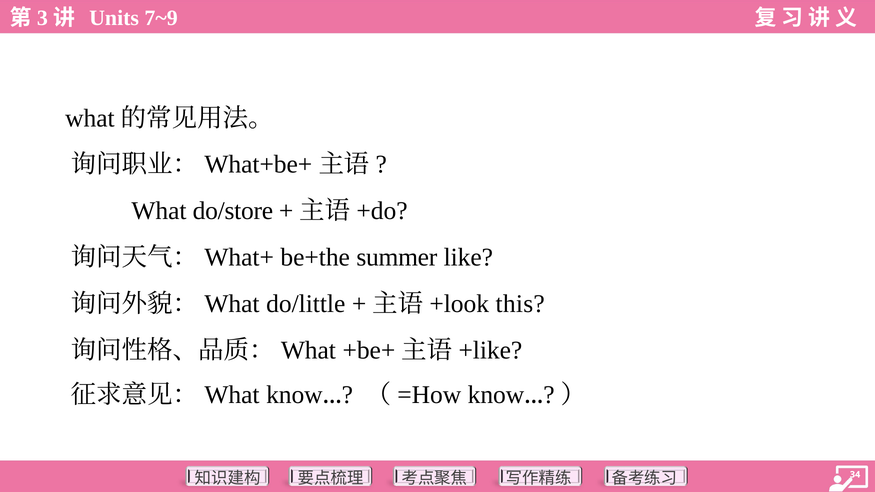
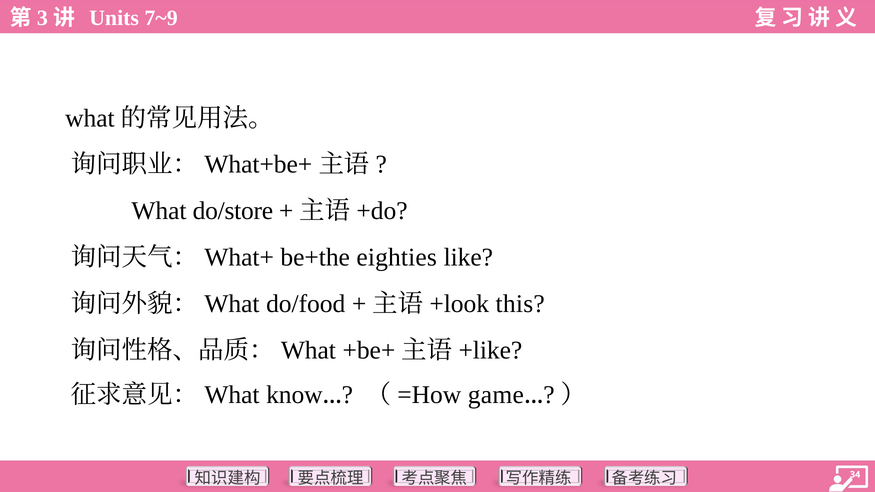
summer: summer -> eighties
do/little: do/little -> do/food
（=How know: know -> game
